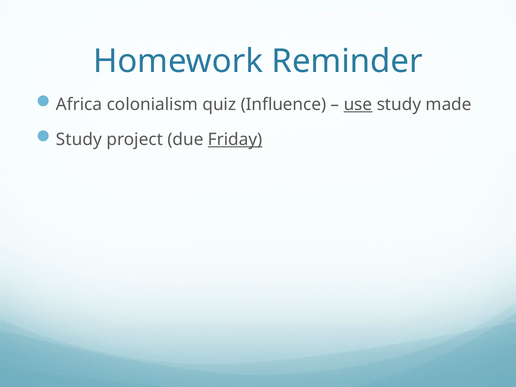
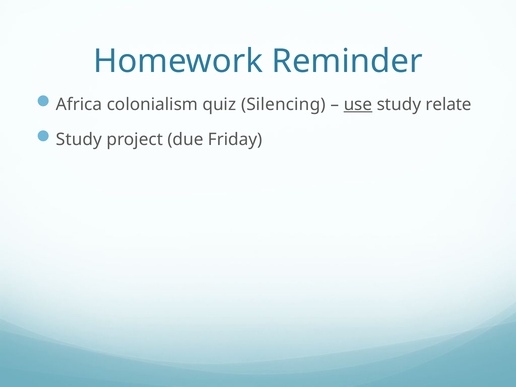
Influence: Influence -> Silencing
made: made -> relate
Friday underline: present -> none
